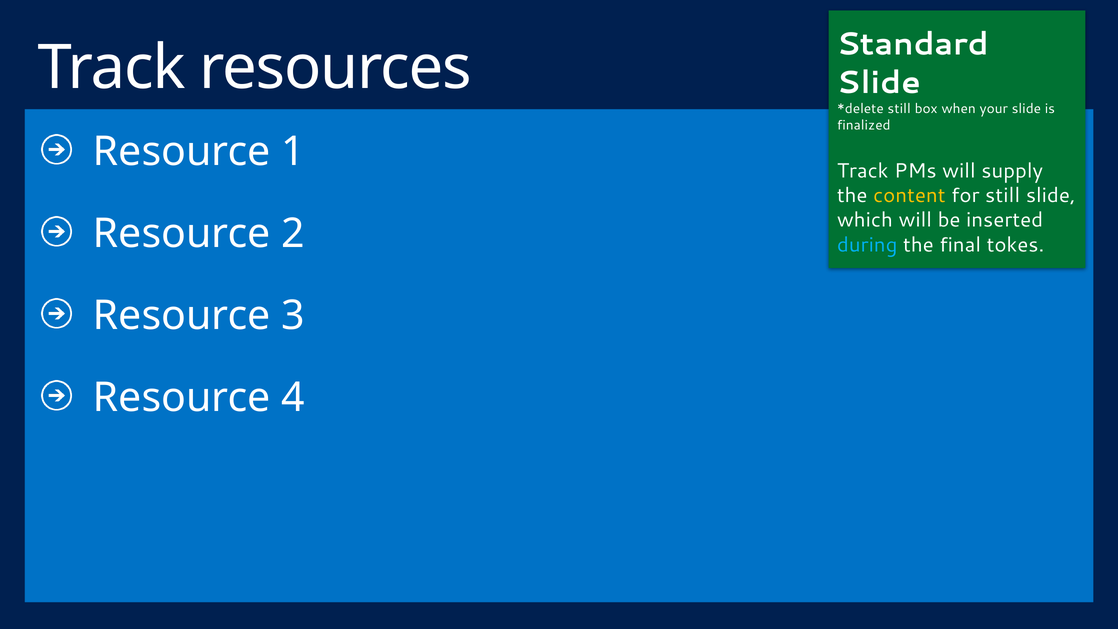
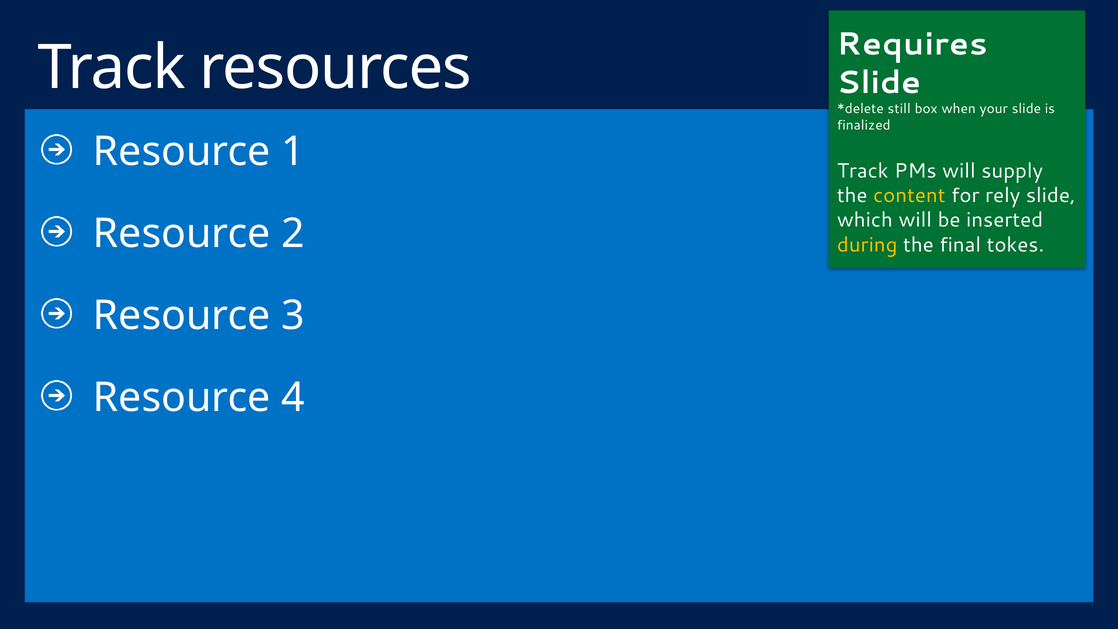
Standard: Standard -> Requires
for still: still -> rely
during colour: light blue -> yellow
